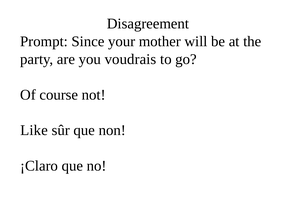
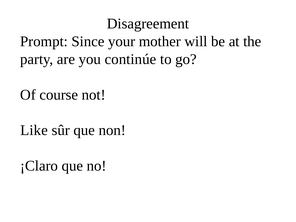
voudrais: voudrais -> continúe
